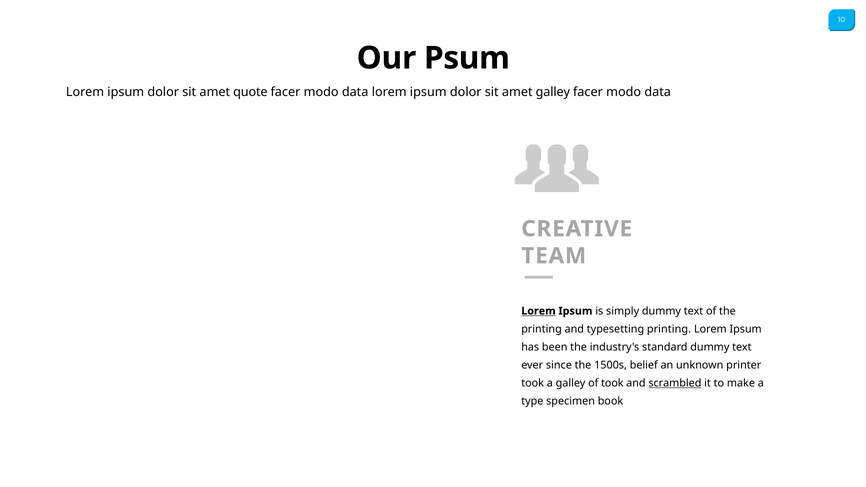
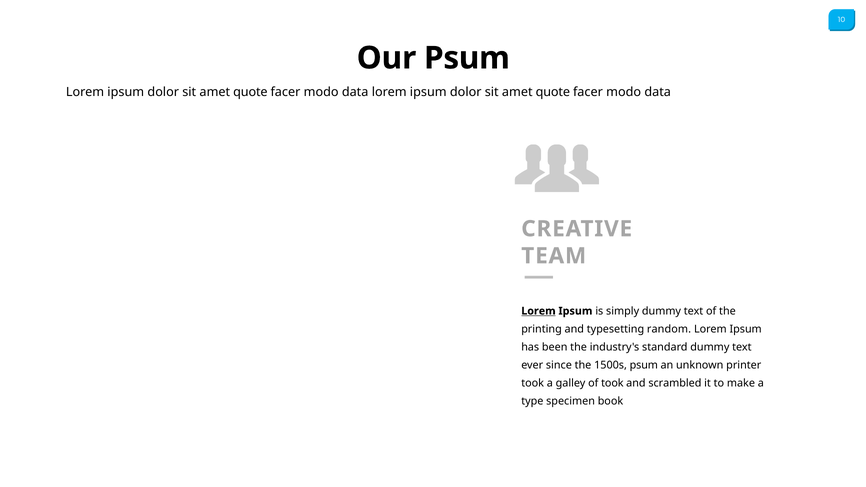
galley at (553, 92): galley -> quote
typesetting printing: printing -> random
1500s belief: belief -> psum
scrambled underline: present -> none
